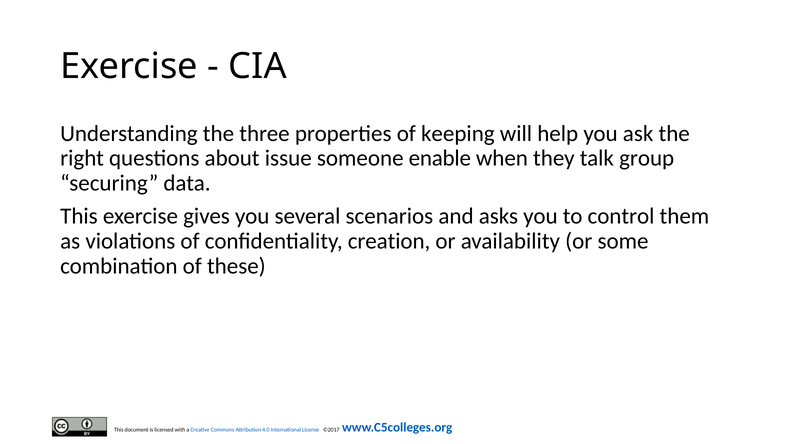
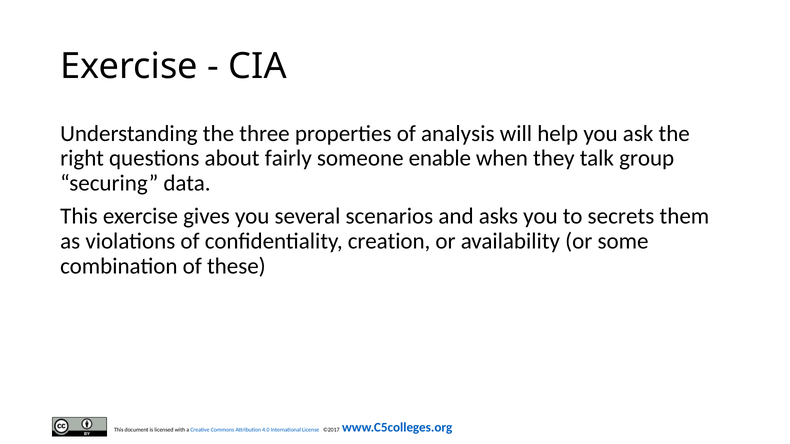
keeping: keeping -> analysis
issue: issue -> fairly
control: control -> secrets
